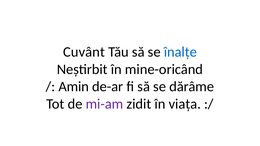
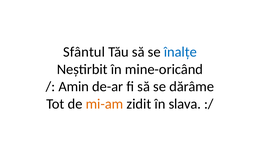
Cuvânt: Cuvânt -> Sfântul
mi-am colour: purple -> orange
viața: viața -> slava
